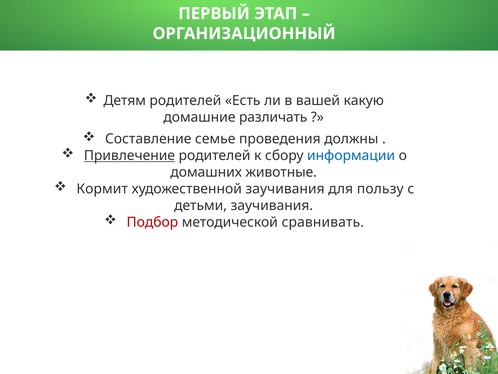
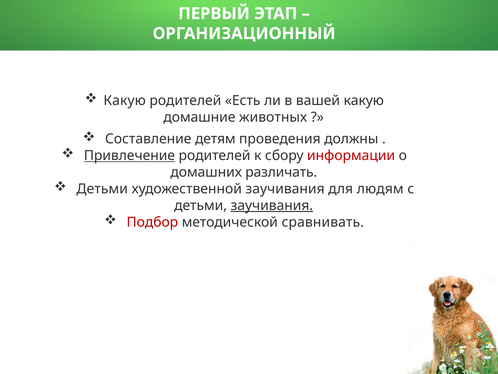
Детям at (125, 100): Детям -> Какую
различать: различать -> животных
семье: семье -> детям
информации colour: blue -> red
животные: животные -> различать
Кормит at (102, 189): Кормит -> Детьми
пользу: пользу -> людям
заучивания at (272, 205) underline: none -> present
